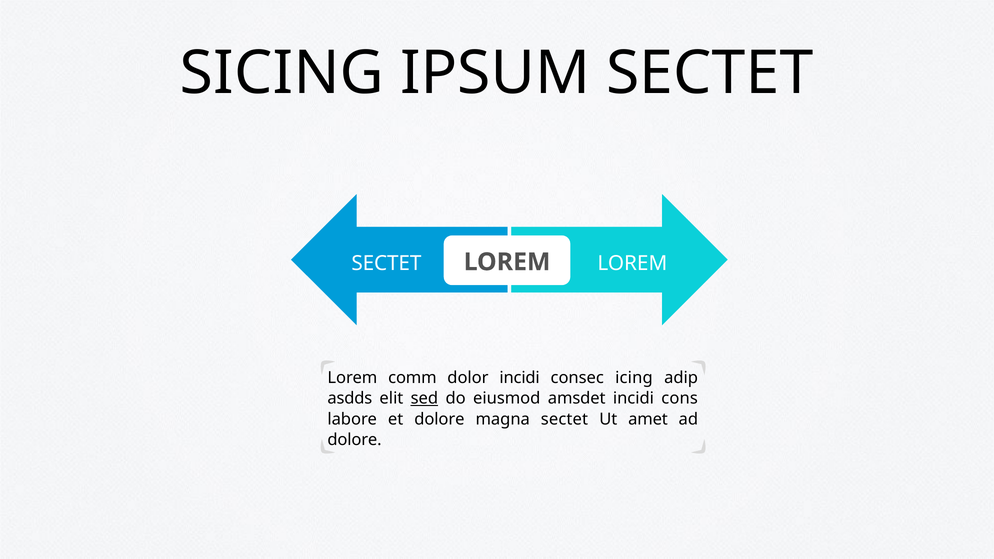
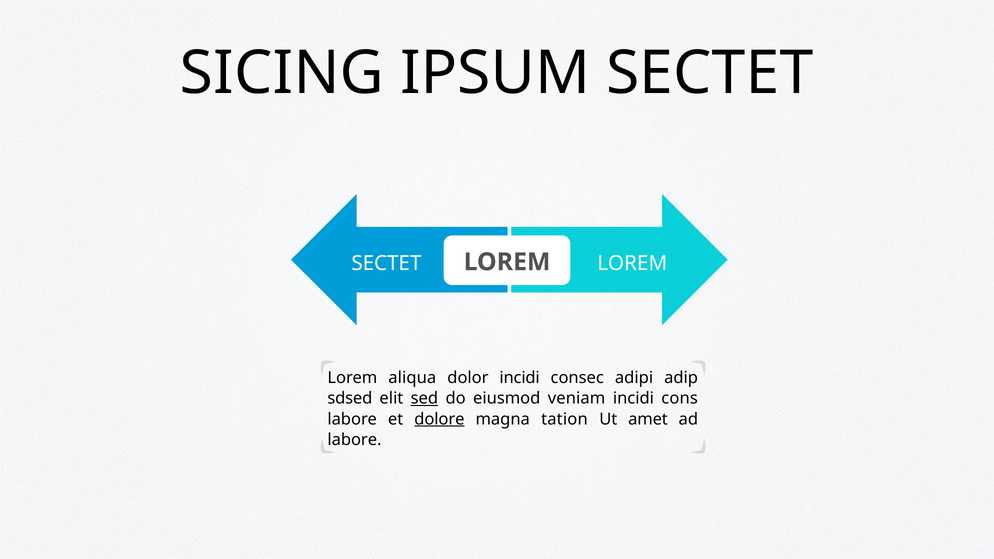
comm: comm -> aliqua
icing: icing -> adipi
asdds: asdds -> sdsed
amsdet: amsdet -> veniam
dolore at (439, 419) underline: none -> present
magna sectet: sectet -> tation
dolore at (355, 440): dolore -> labore
